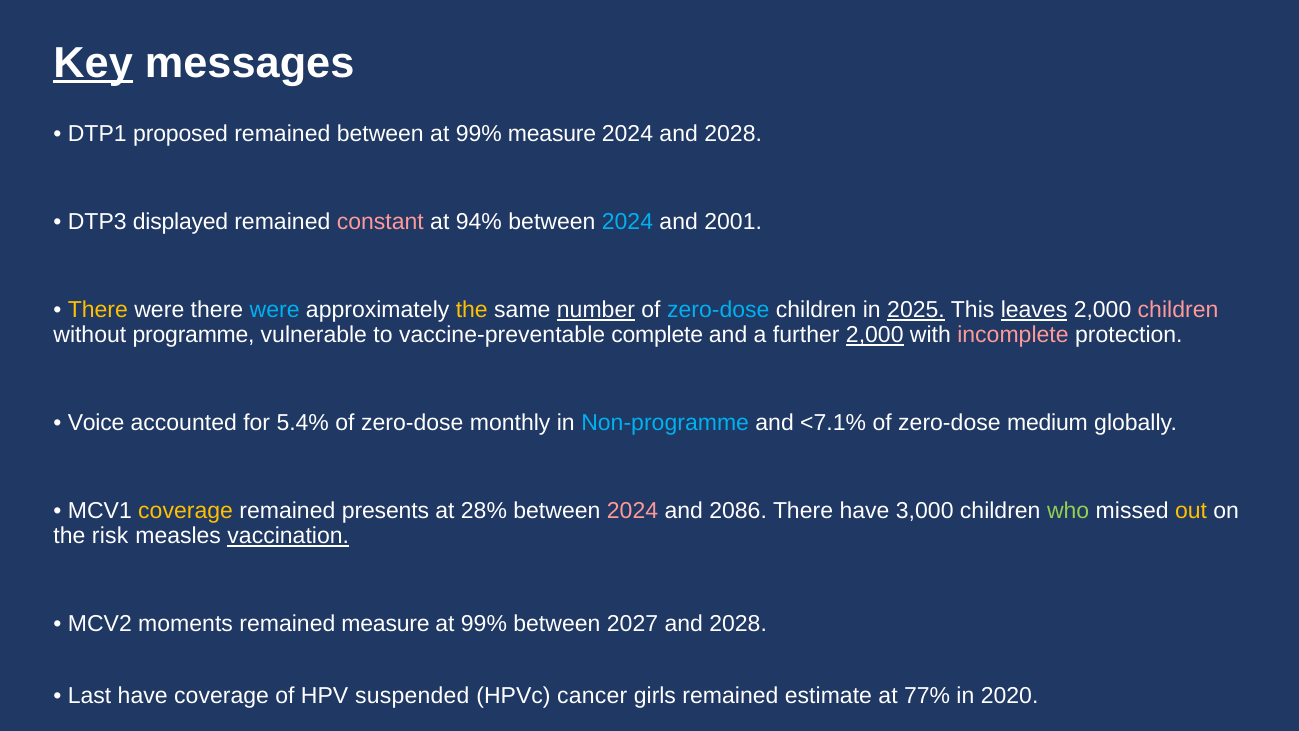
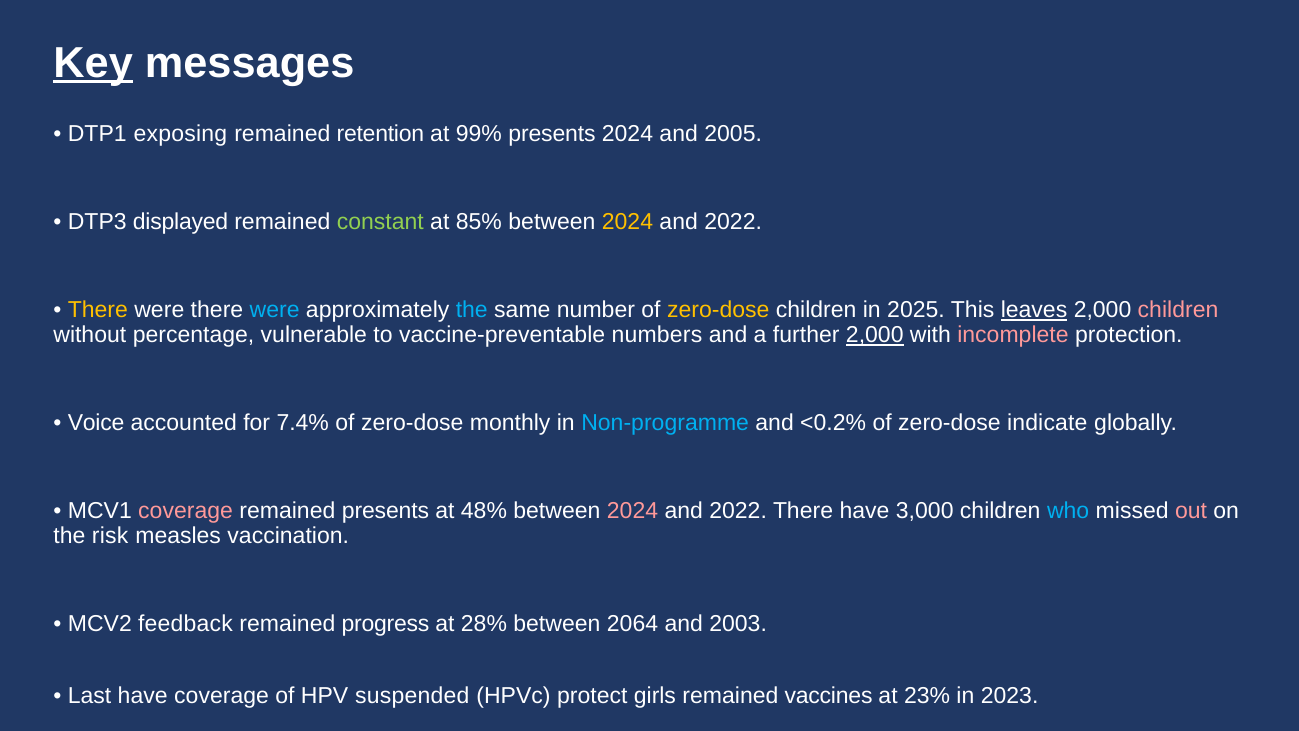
proposed: proposed -> exposing
remained between: between -> retention
99% measure: measure -> presents
2024 and 2028: 2028 -> 2005
constant colour: pink -> light green
94%: 94% -> 85%
2024 at (627, 222) colour: light blue -> yellow
2001 at (733, 222): 2001 -> 2022
the at (472, 310) colour: yellow -> light blue
number underline: present -> none
zero-dose at (718, 310) colour: light blue -> yellow
2025 underline: present -> none
programme: programme -> percentage
complete: complete -> numbers
5.4%: 5.4% -> 7.4%
<7.1%: <7.1% -> <0.2%
medium: medium -> indicate
coverage at (186, 511) colour: yellow -> pink
28%: 28% -> 48%
2086 at (738, 511): 2086 -> 2022
who colour: light green -> light blue
out colour: yellow -> pink
vaccination underline: present -> none
moments: moments -> feedback
remained measure: measure -> progress
99% at (484, 624): 99% -> 28%
2027: 2027 -> 2064
2028 at (738, 624): 2028 -> 2003
cancer: cancer -> protect
estimate: estimate -> vaccines
77%: 77% -> 23%
2020: 2020 -> 2023
